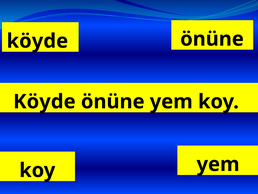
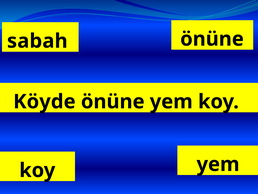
köyde at (37, 41): köyde -> sabah
